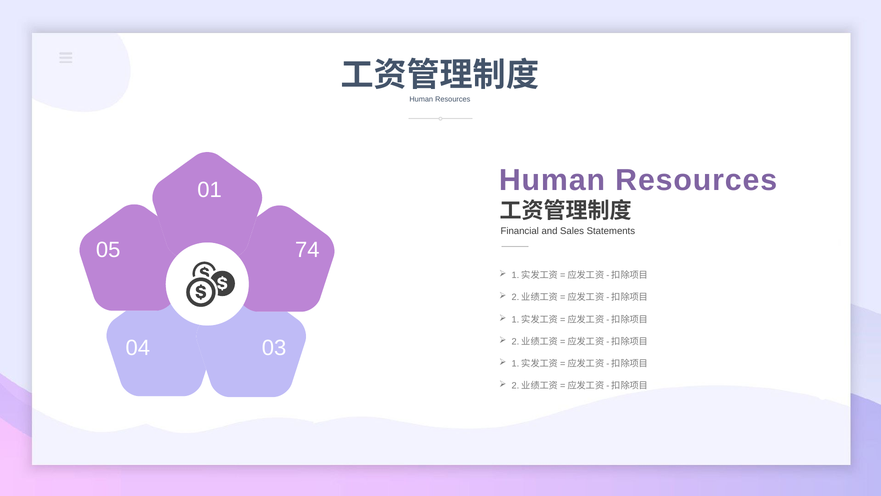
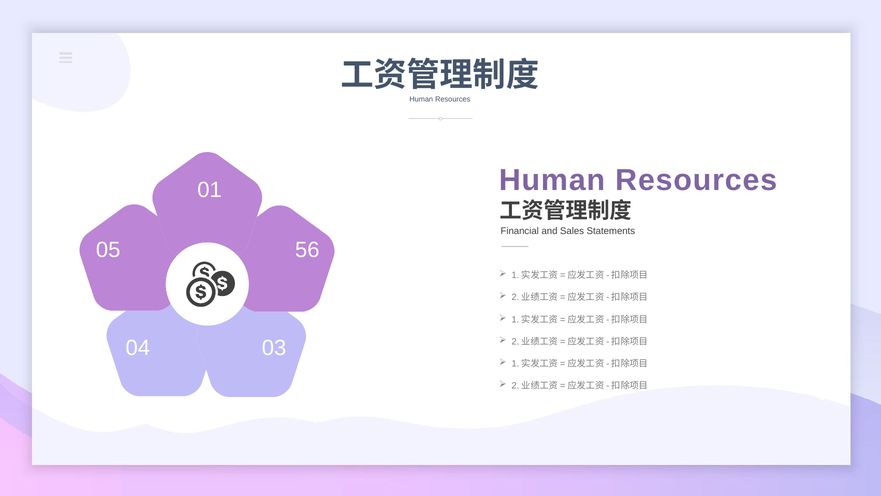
74: 74 -> 56
